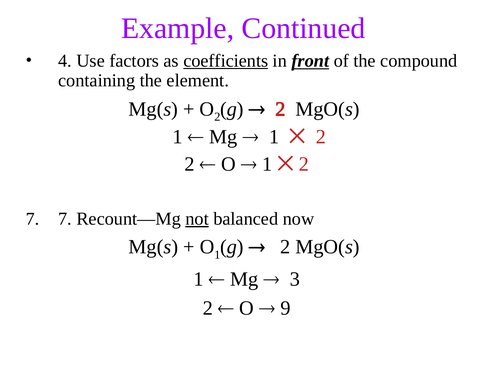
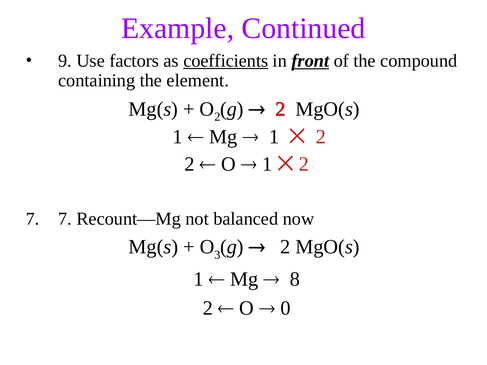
4: 4 -> 9
not underline: present -> none
O 1: 1 -> 3
3: 3 -> 8
9: 9 -> 0
